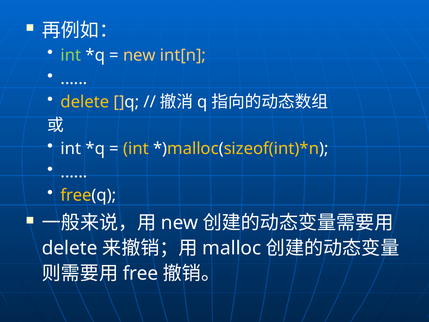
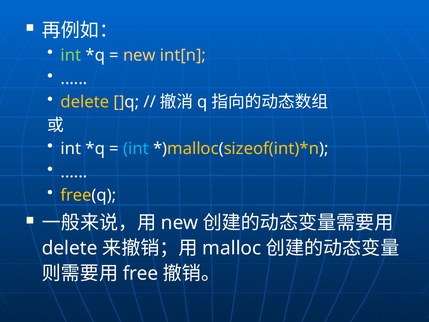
int at (136, 148) colour: yellow -> light blue
